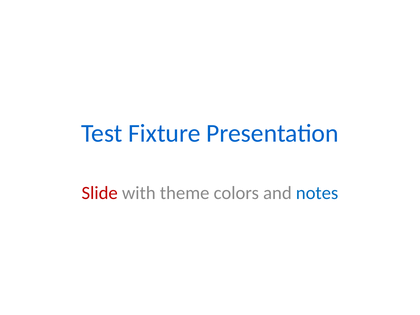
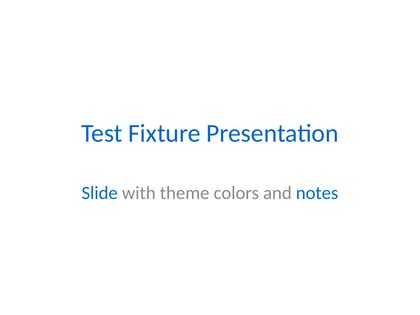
Slide colour: red -> blue
